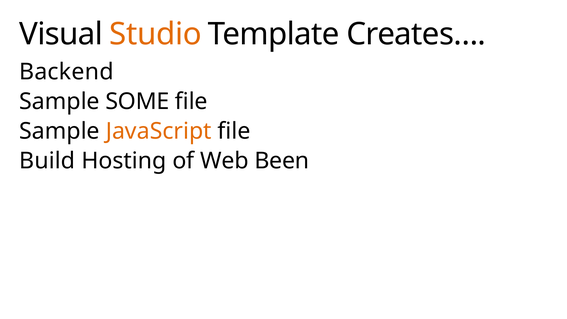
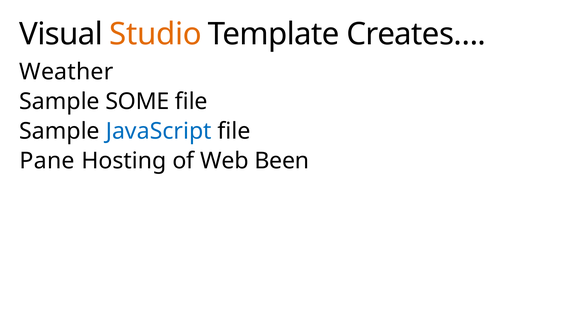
Backend: Backend -> Weather
JavaScript colour: orange -> blue
Build: Build -> Pane
